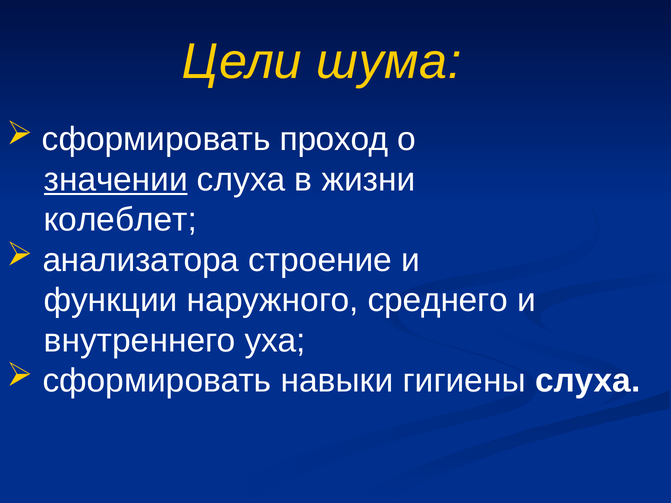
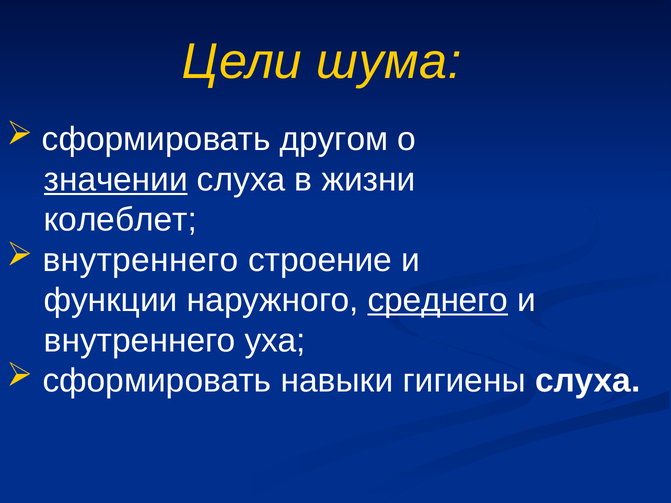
проход: проход -> другом
анализатора at (141, 260): анализатора -> внутреннего
среднего underline: none -> present
